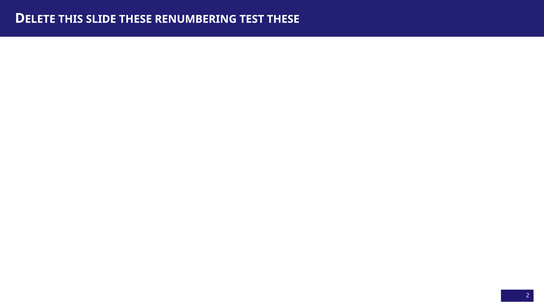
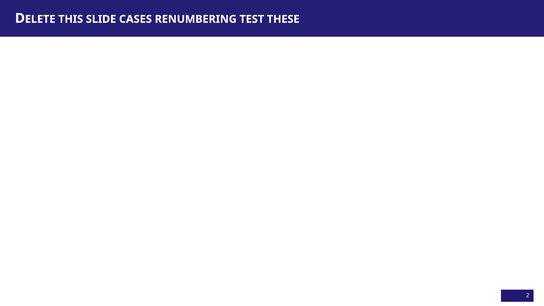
SLIDE THESE: THESE -> CASES
